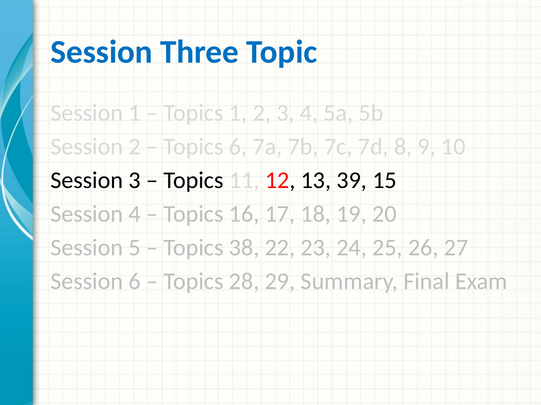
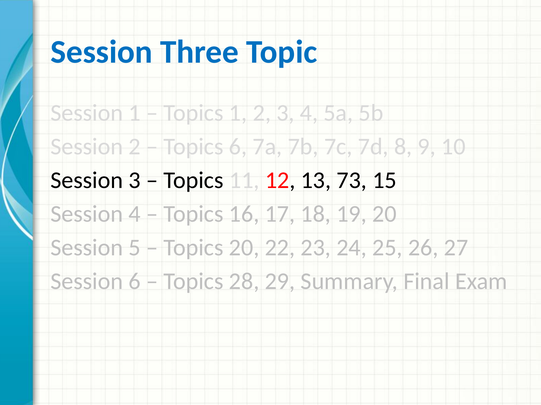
39: 39 -> 73
Topics 38: 38 -> 20
